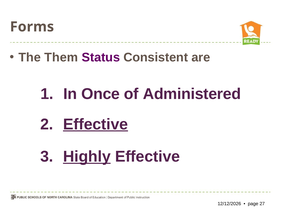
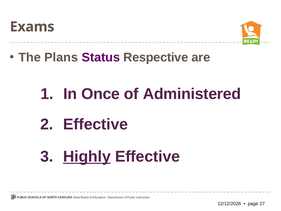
Forms: Forms -> Exams
Them: Them -> Plans
Consistent: Consistent -> Respective
Effective at (96, 124) underline: present -> none
